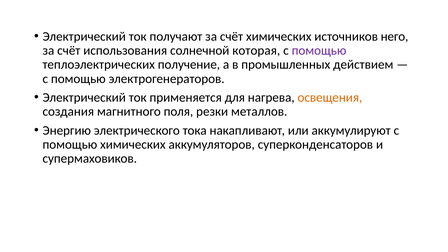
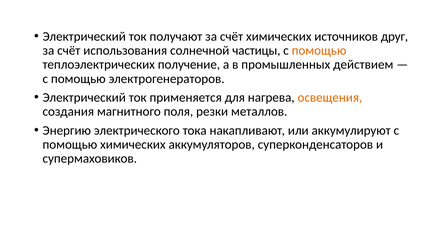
него: него -> друг
которая: которая -> частицы
помощью at (319, 51) colour: purple -> orange
